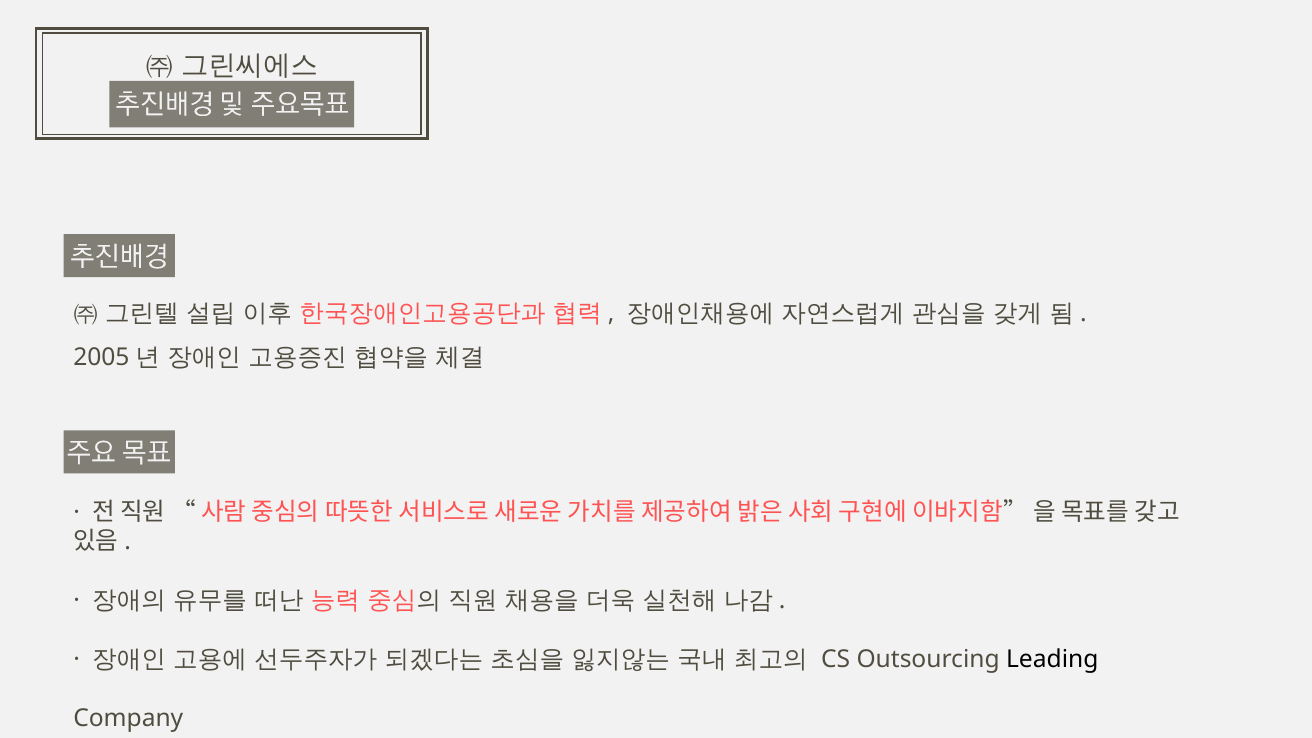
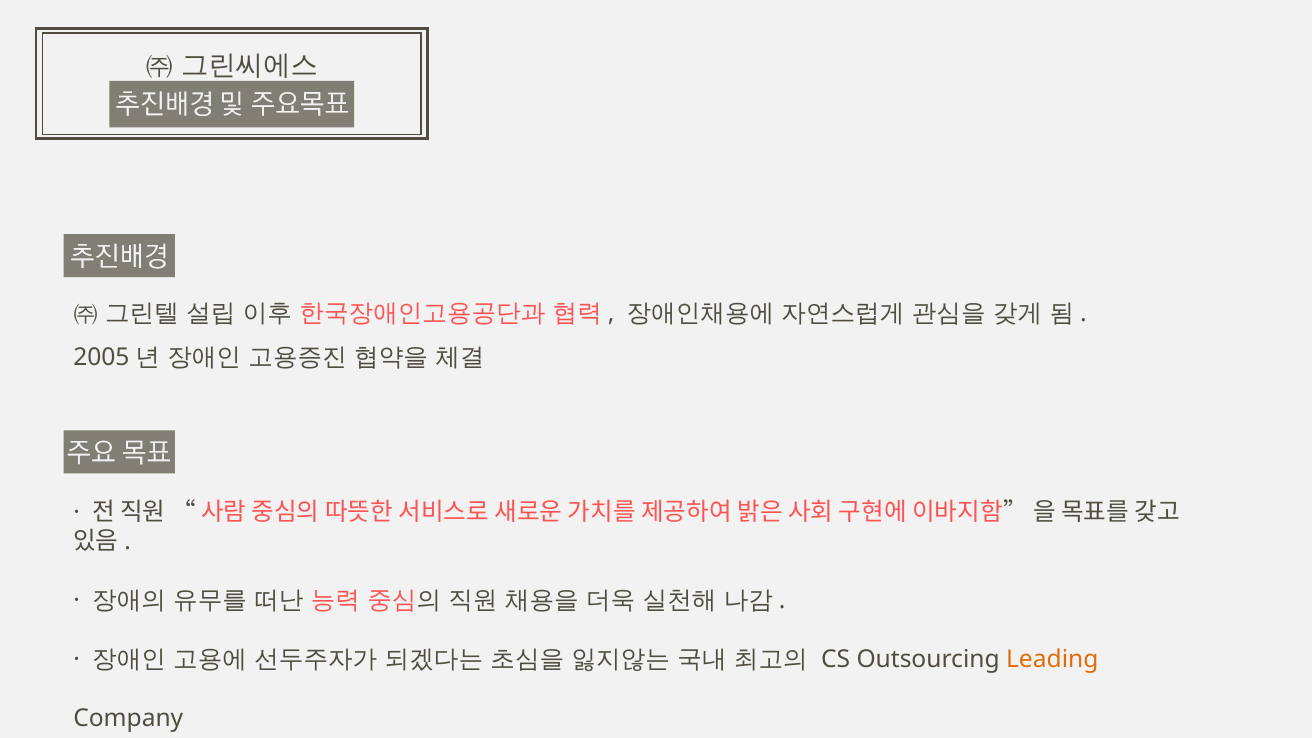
Leading colour: black -> orange
